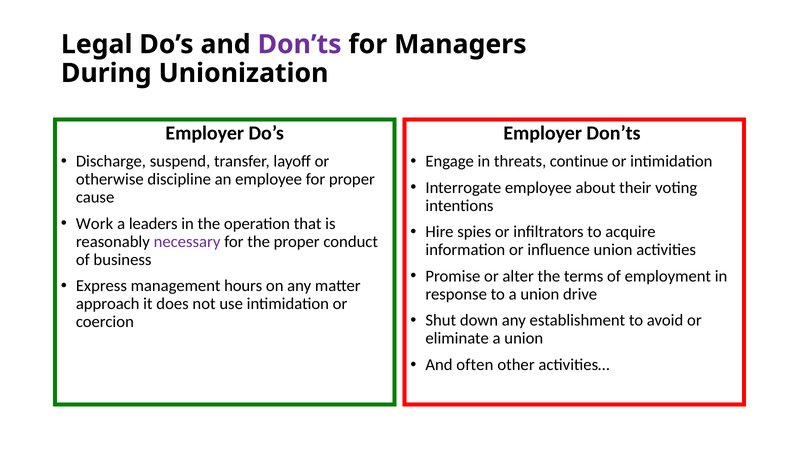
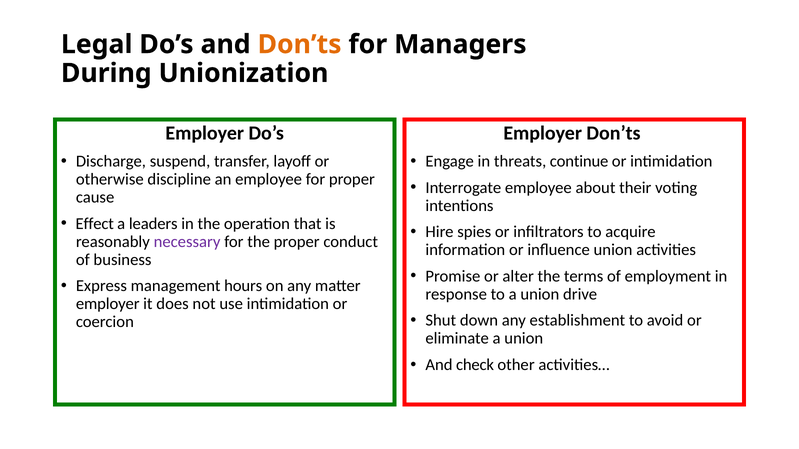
Don’ts at (300, 44) colour: purple -> orange
Work: Work -> Effect
approach at (108, 304): approach -> employer
often: often -> check
